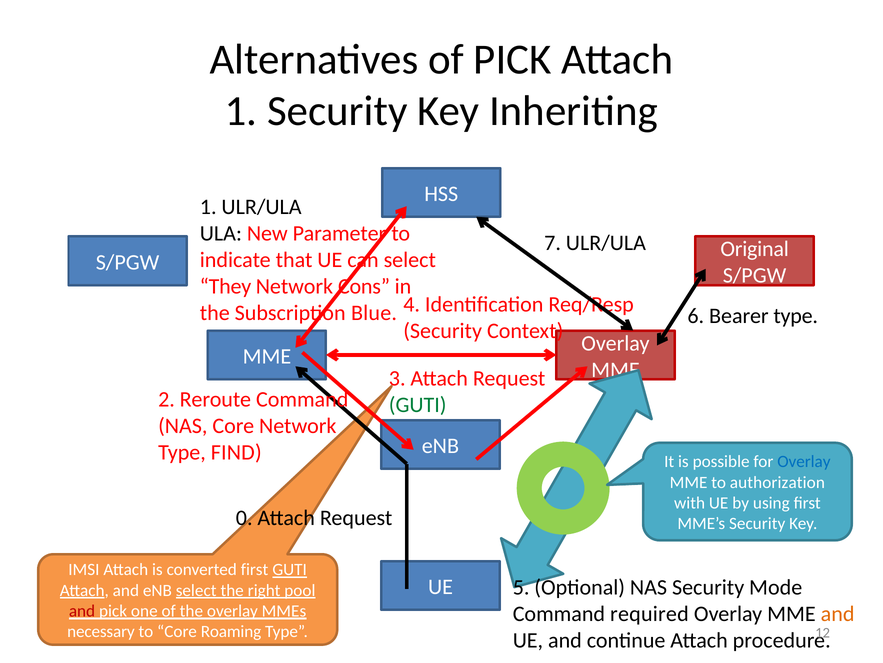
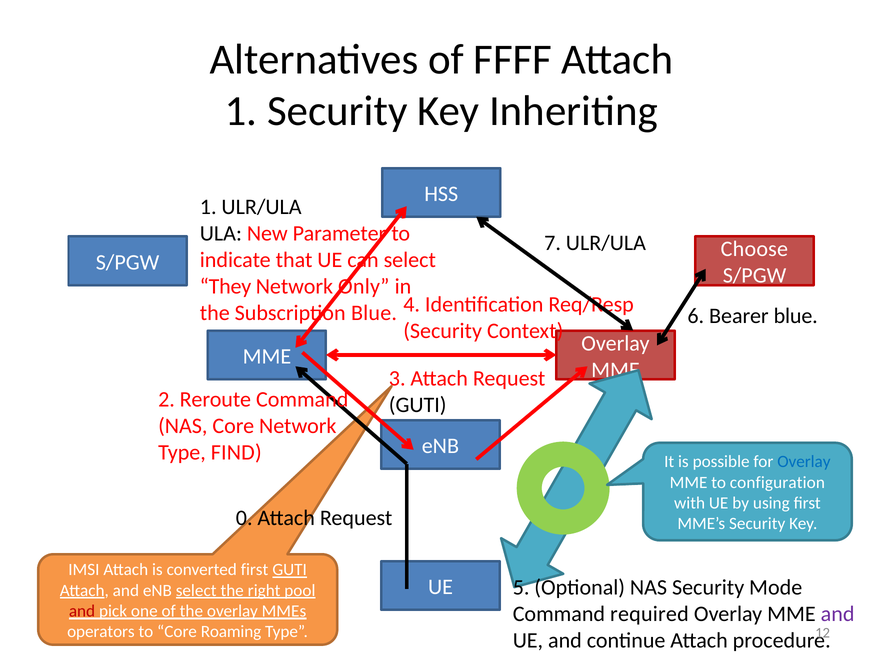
of PICK: PICK -> FFFF
Original: Original -> Choose
Cons: Cons -> Only
Bearer type: type -> blue
GUTI at (418, 405) colour: green -> black
authorization: authorization -> configuration
and at (838, 613) colour: orange -> purple
necessary: necessary -> operators
